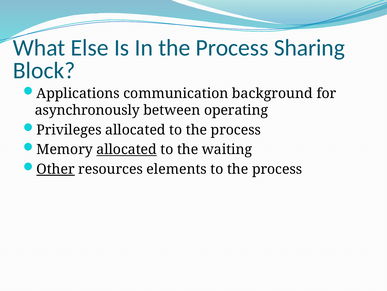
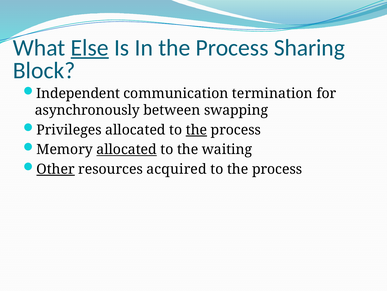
Else underline: none -> present
Applications: Applications -> Independent
background: background -> termination
operating: operating -> swapping
the at (196, 130) underline: none -> present
elements: elements -> acquired
